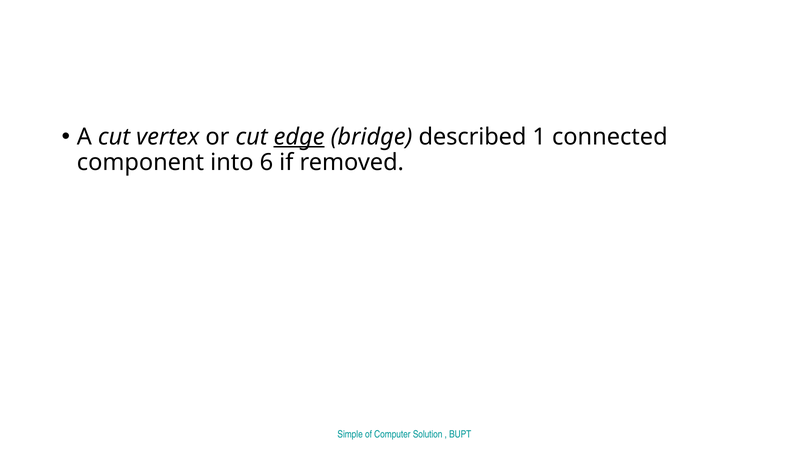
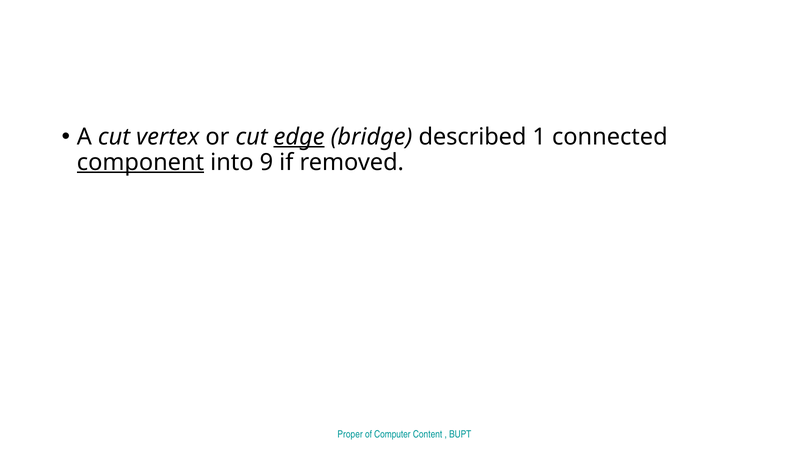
component underline: none -> present
6: 6 -> 9
Simple: Simple -> Proper
Solution: Solution -> Content
